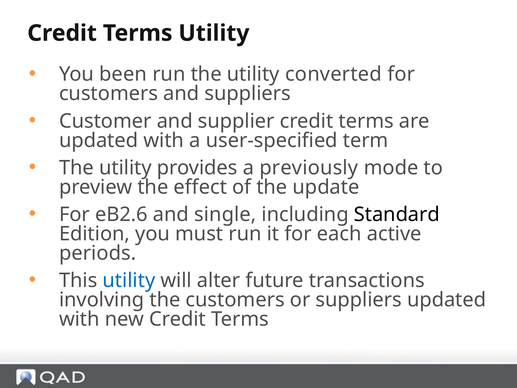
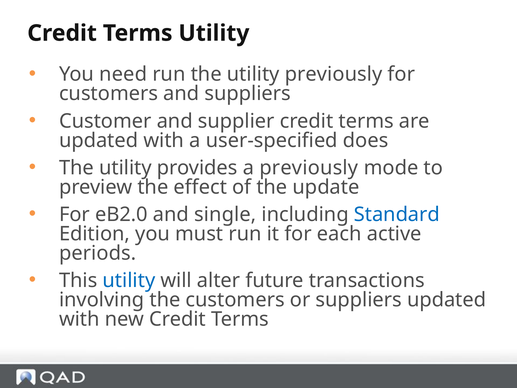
been: been -> need
utility converted: converted -> previously
term: term -> does
eB2.6: eB2.6 -> eB2.0
Standard colour: black -> blue
